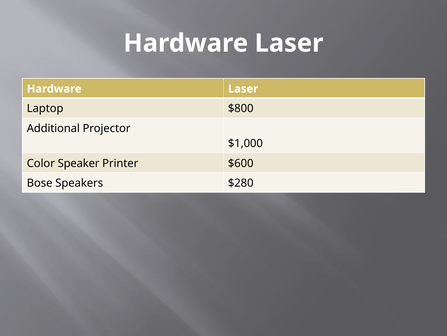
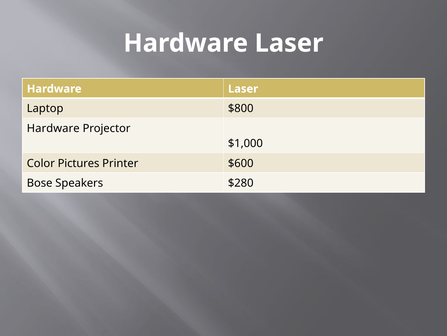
Additional at (53, 128): Additional -> Hardware
Speaker: Speaker -> Pictures
